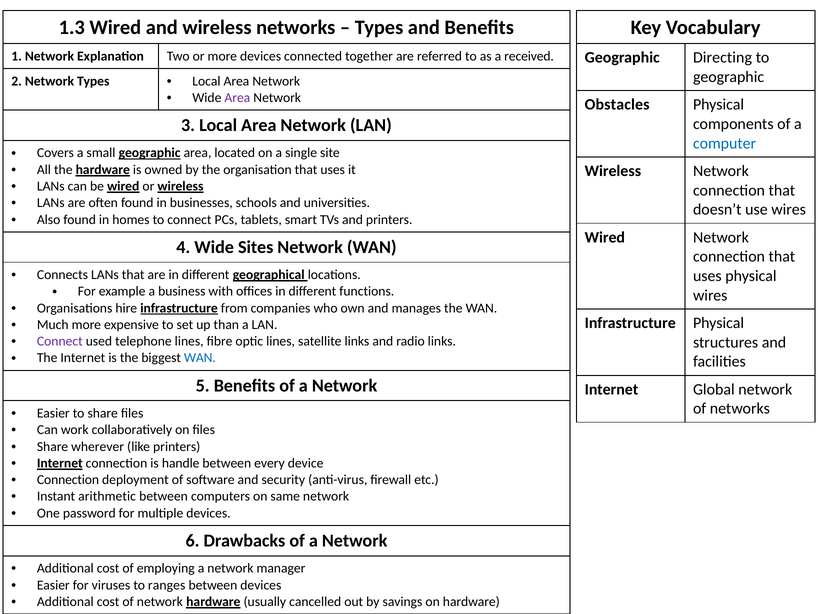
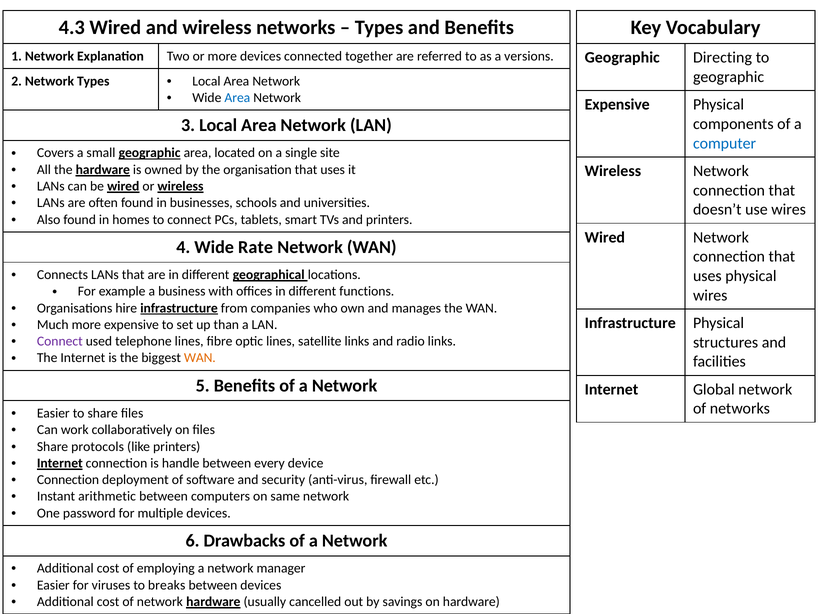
1.3: 1.3 -> 4.3
received: received -> versions
Area at (237, 98) colour: purple -> blue
Obstacles at (617, 105): Obstacles -> Expensive
Sites: Sites -> Rate
WAN at (200, 358) colour: blue -> orange
wherever: wherever -> protocols
ranges: ranges -> breaks
